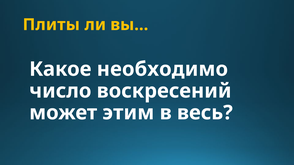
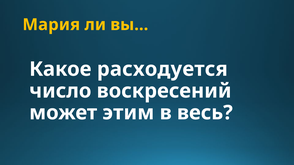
Плиты: Плиты -> Мария
необходимо: необходимо -> расходуется
